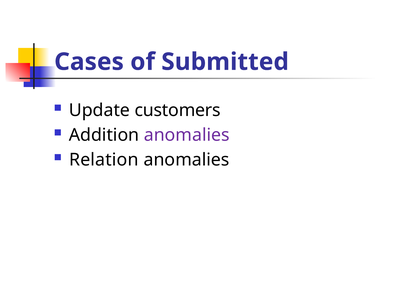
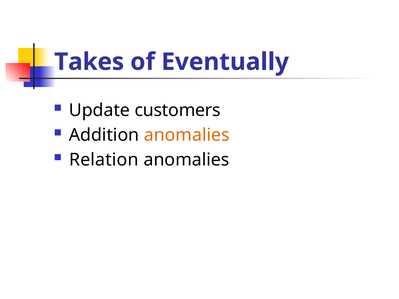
Cases: Cases -> Takes
Submitted: Submitted -> Eventually
anomalies at (187, 135) colour: purple -> orange
